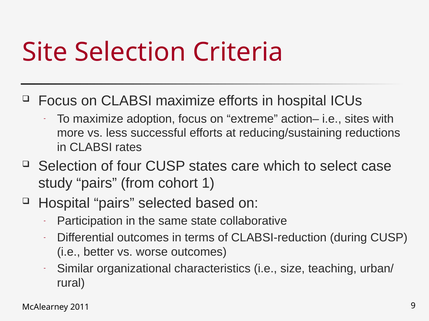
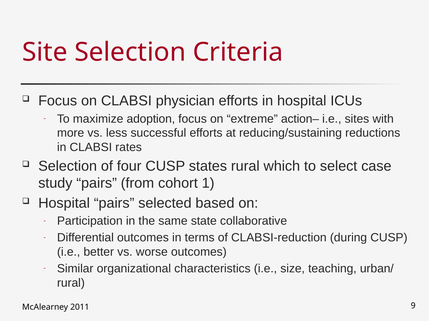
CLABSI maximize: maximize -> physician
states care: care -> rural
